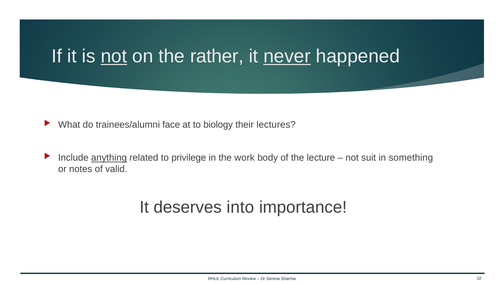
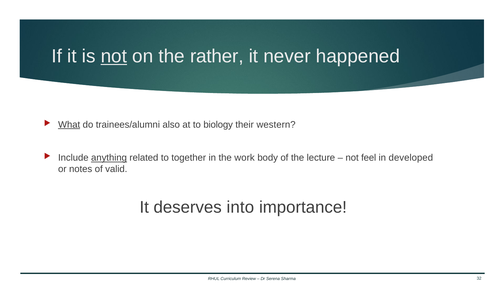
never underline: present -> none
What underline: none -> present
face: face -> also
lectures: lectures -> western
privilege: privilege -> together
suit: suit -> feel
something: something -> developed
